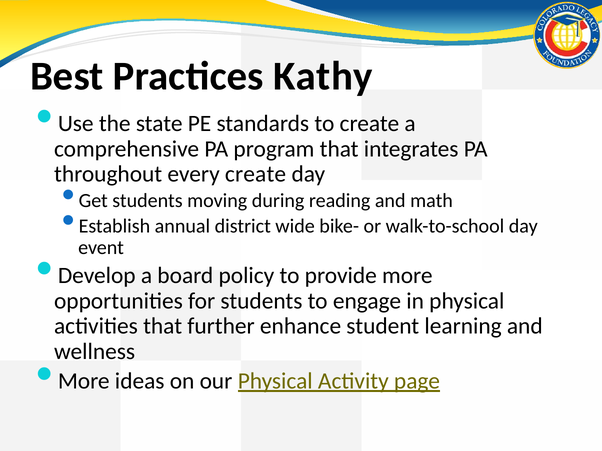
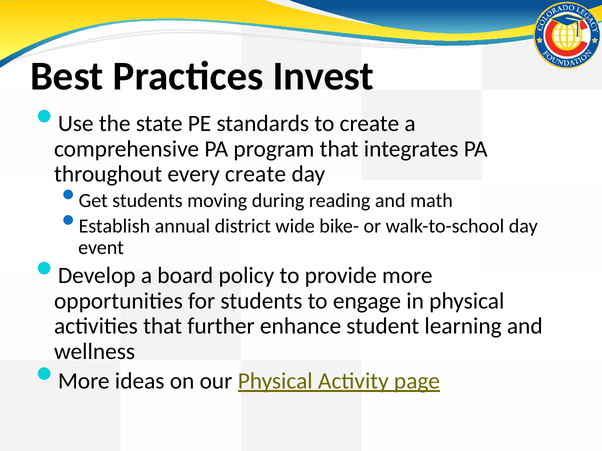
Kathy: Kathy -> Invest
